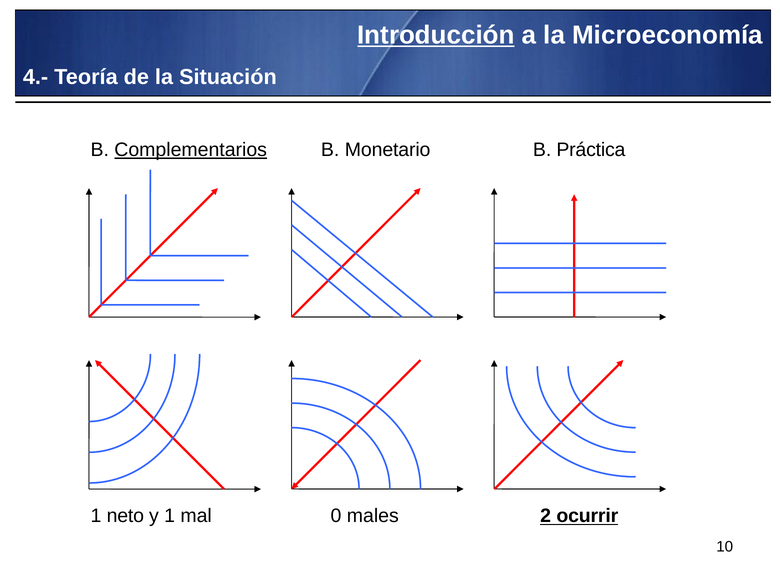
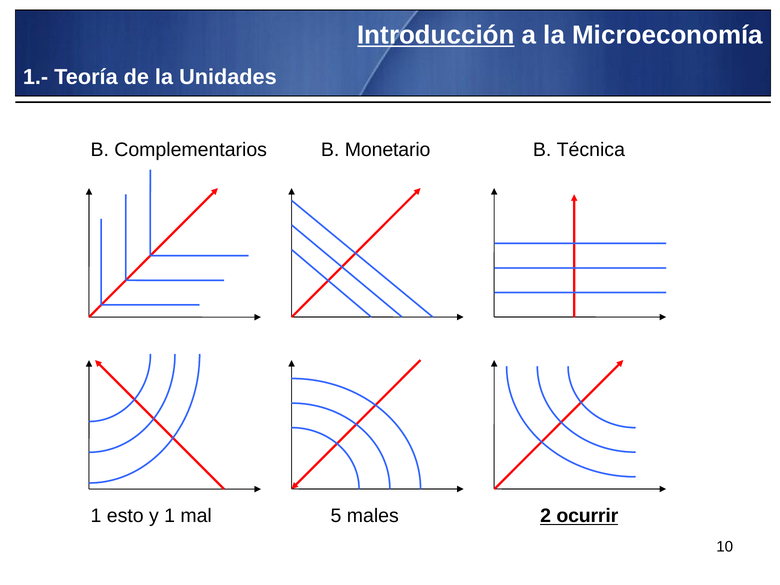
4.-: 4.- -> 1.-
Situación: Situación -> Unidades
Complementarios underline: present -> none
Práctica: Práctica -> Técnica
neto: neto -> esto
0: 0 -> 5
